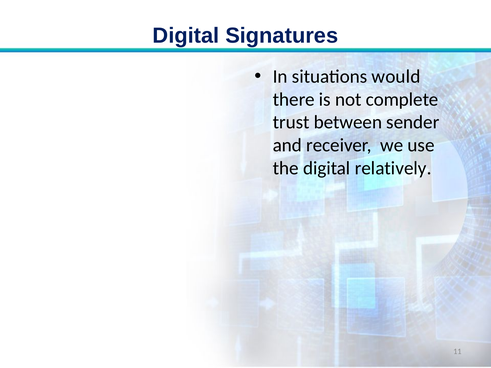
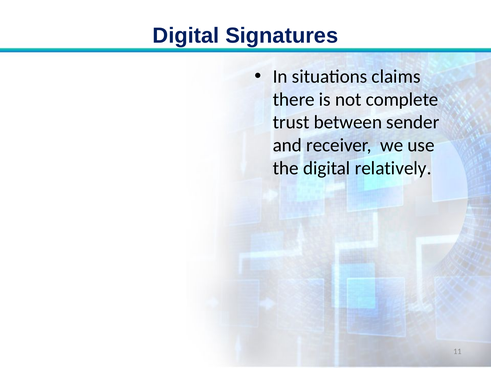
would: would -> claims
